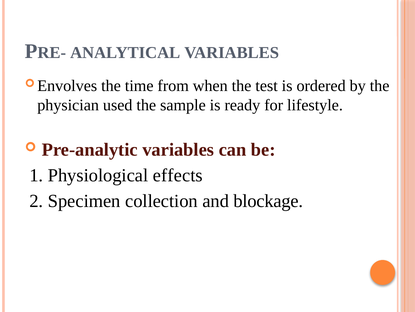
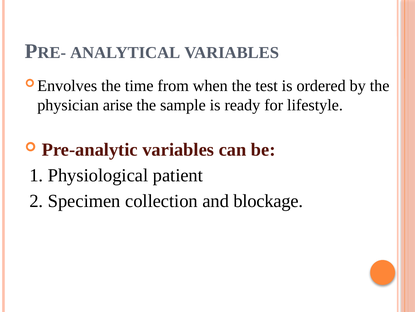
used: used -> arise
effects: effects -> patient
